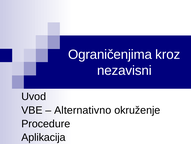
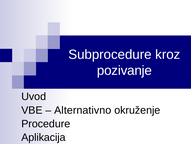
Ograničenjima: Ograničenjima -> Subprocedure
nezavisni: nezavisni -> pozivanje
